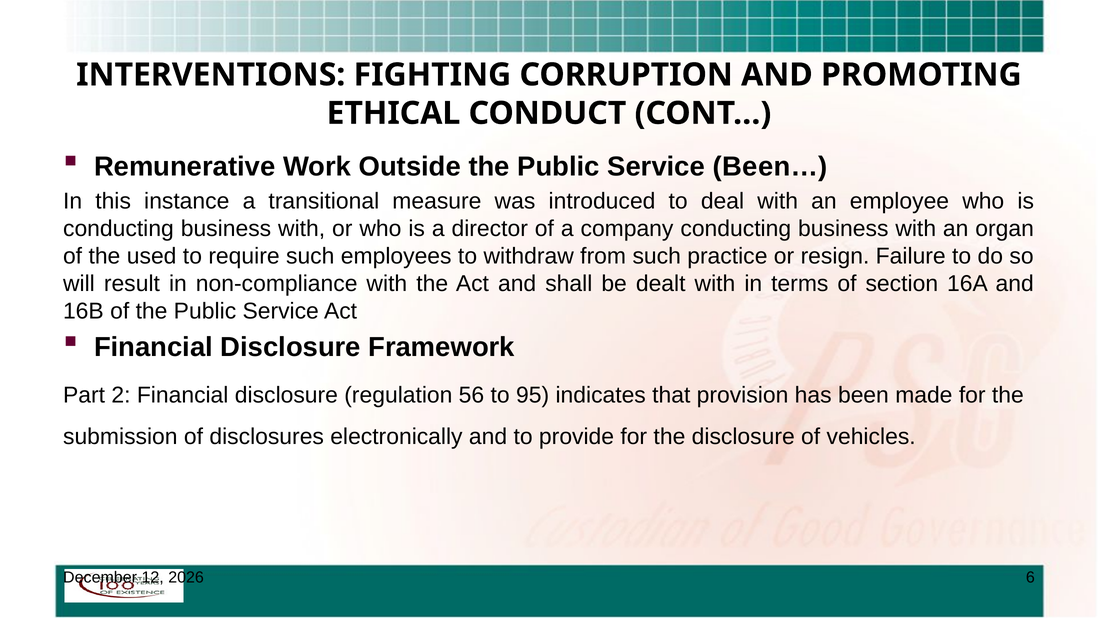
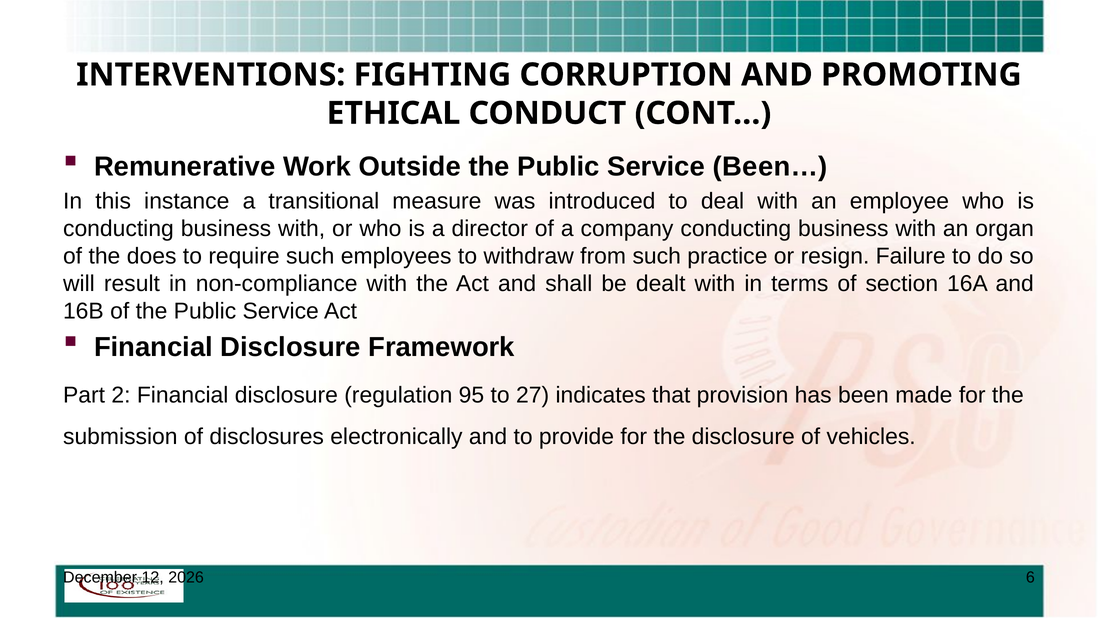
used: used -> does
56: 56 -> 95
95: 95 -> 27
